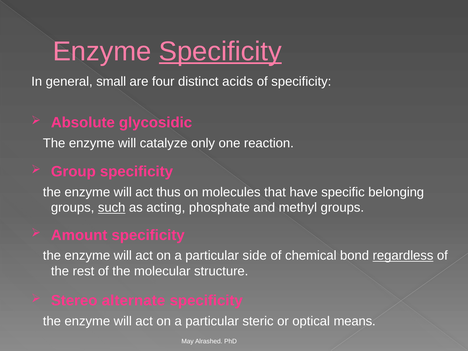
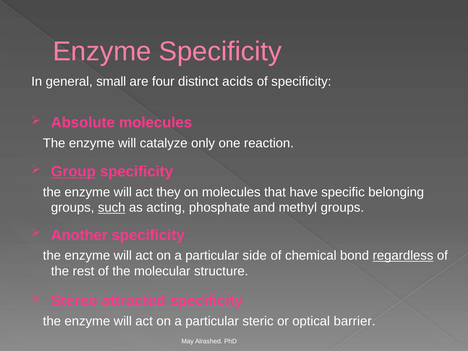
Specificity at (220, 51) underline: present -> none
Absolute glycosidic: glycosidic -> molecules
Group underline: none -> present
thus: thus -> they
Amount: Amount -> Another
alternate: alternate -> attracted
means: means -> barrier
